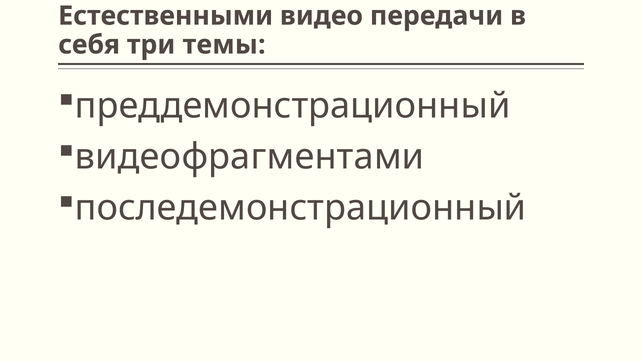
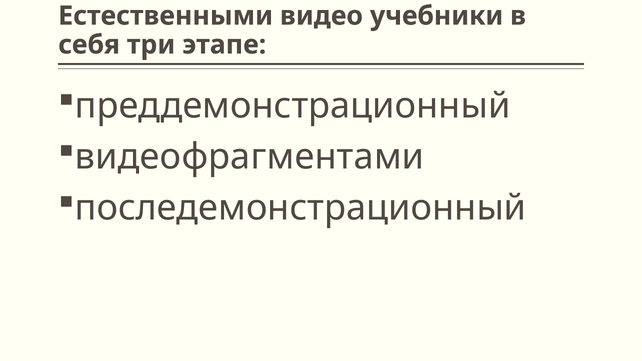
передачи: передачи -> учебники
темы: темы -> этапе
